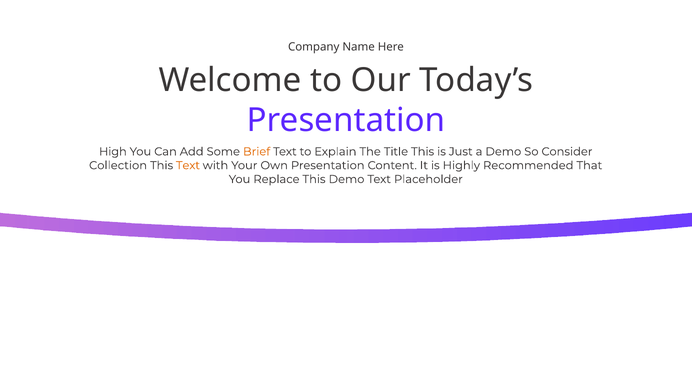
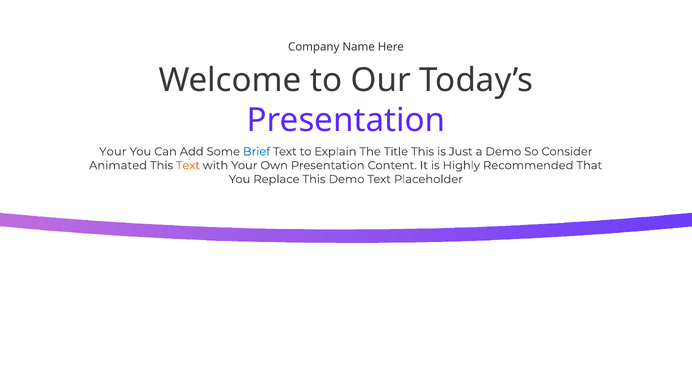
High at (113, 152): High -> Your
Brief colour: orange -> blue
Collection: Collection -> Animated
